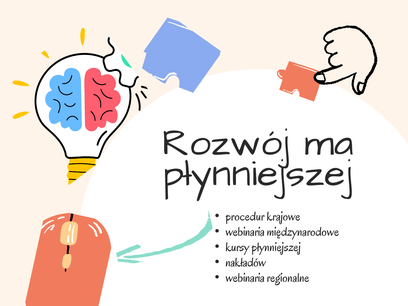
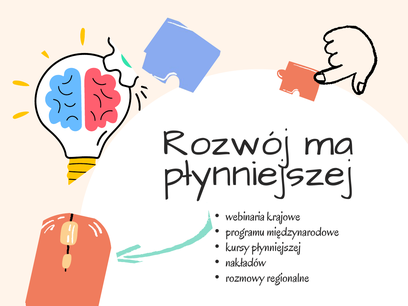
procedur: procedur -> webinaria
webinaria at (245, 232): webinaria -> programu
webinaria at (245, 278): webinaria -> rozmowy
